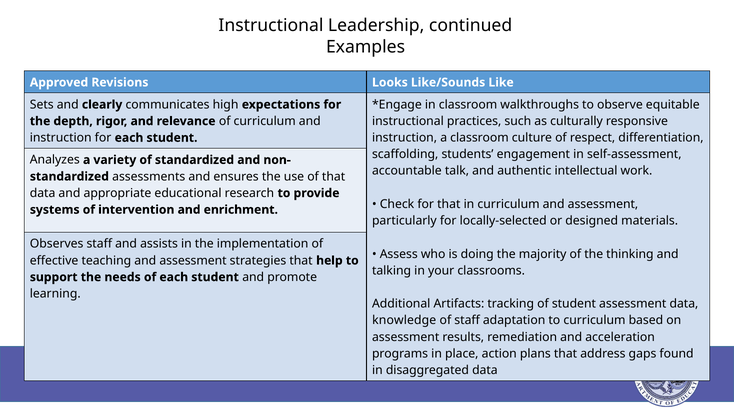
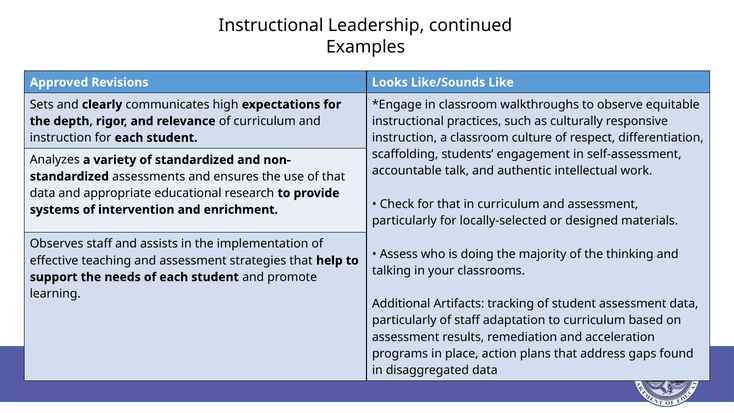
knowledge at (404, 320): knowledge -> particularly
